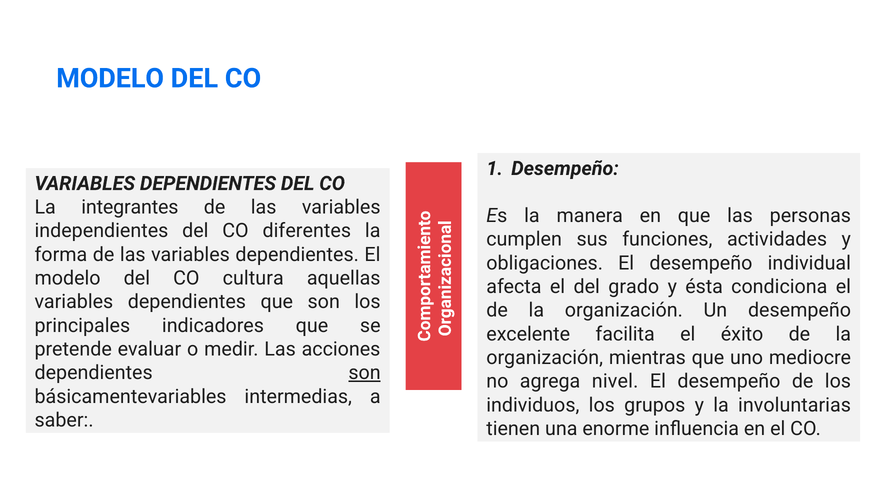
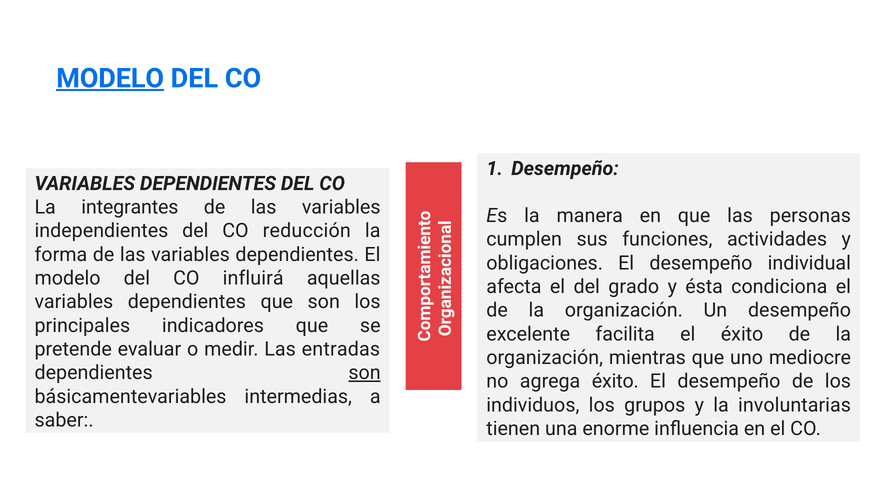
MODELO at (110, 78) underline: none -> present
diferentes: diferentes -> reducción
cultura: cultura -> influirá
acciones: acciones -> entradas
agrega nivel: nivel -> éxito
